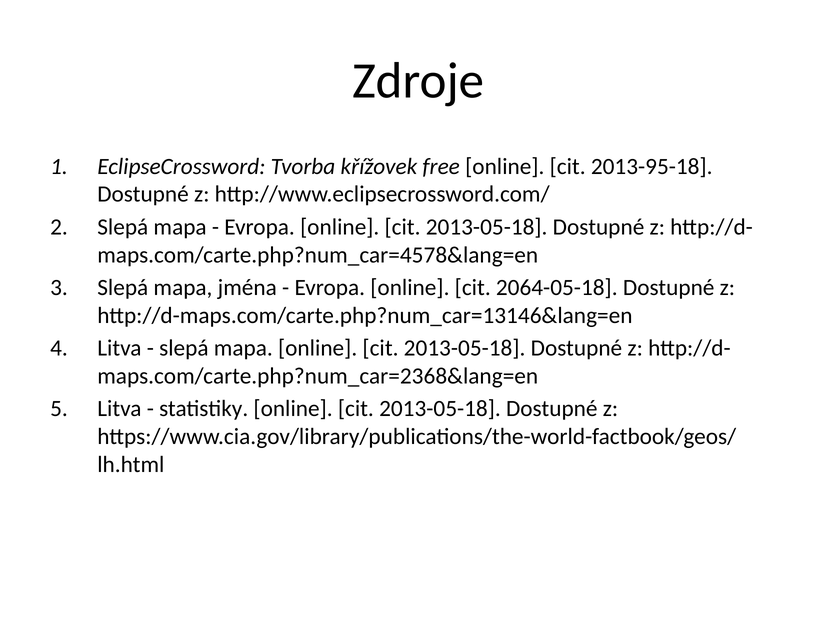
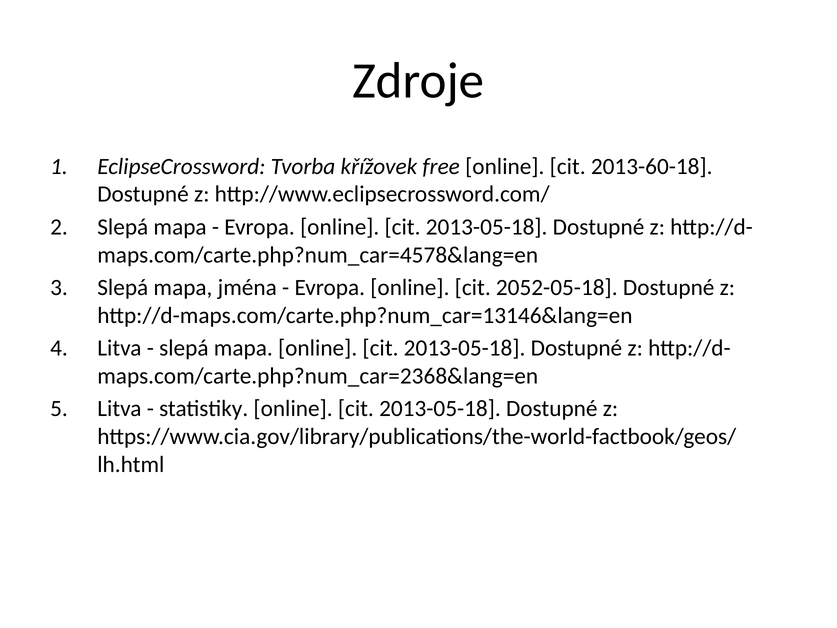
2013-95-18: 2013-95-18 -> 2013-60-18
2064-05-18: 2064-05-18 -> 2052-05-18
